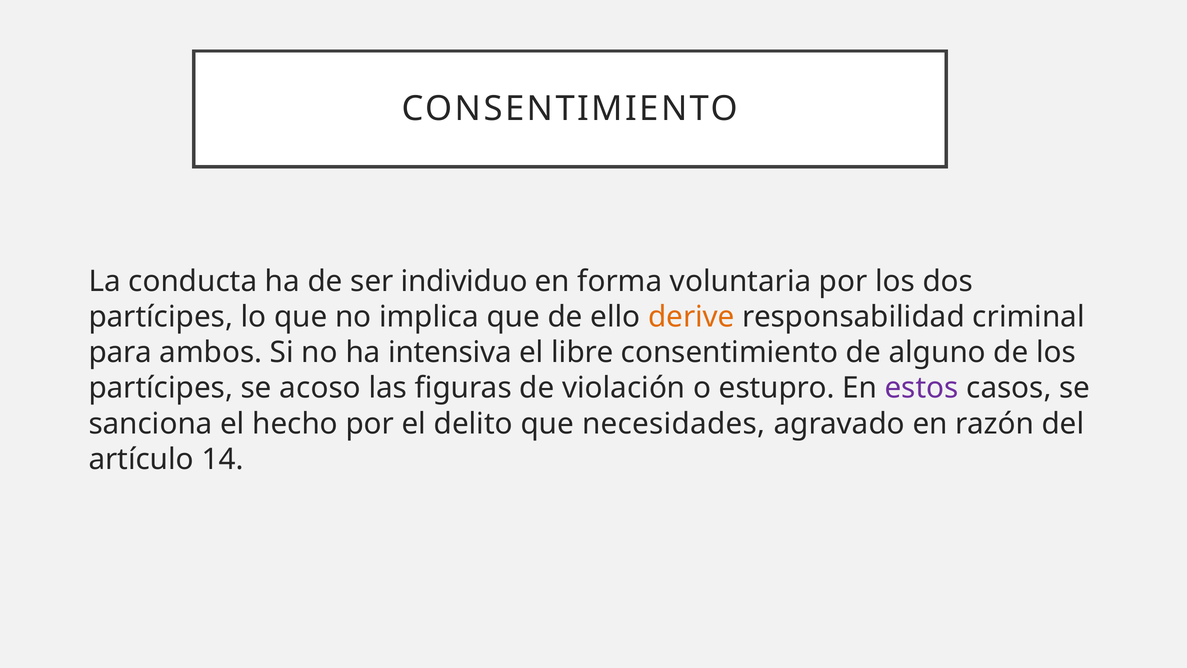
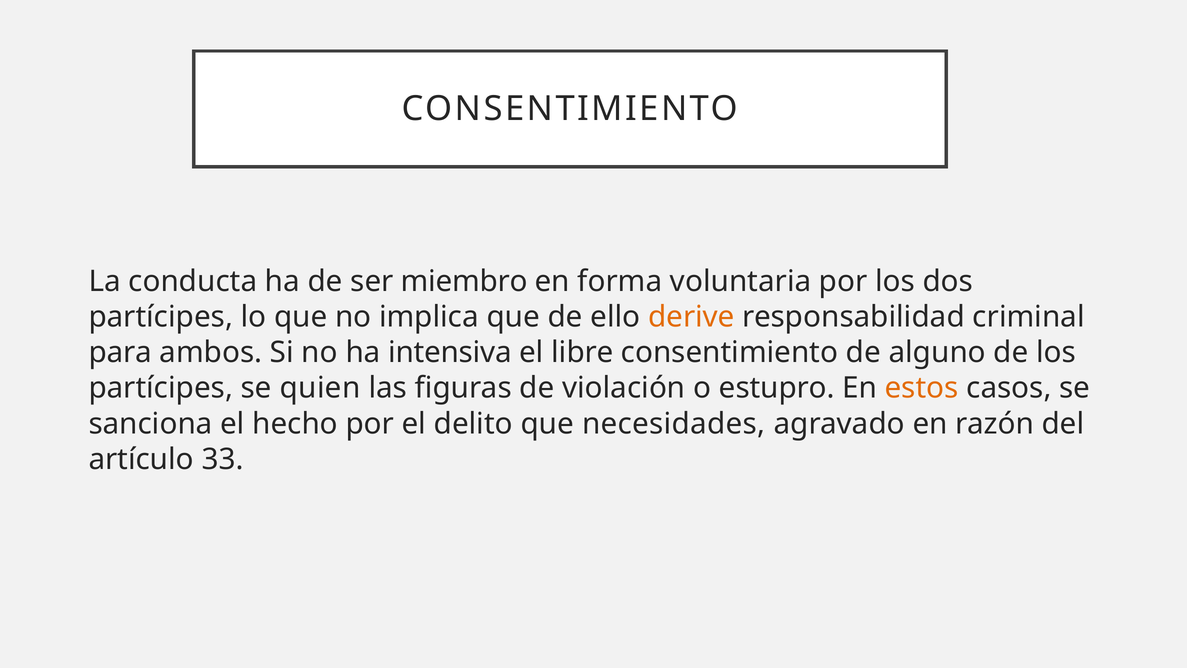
individuo: individuo -> miembro
acoso: acoso -> quien
estos colour: purple -> orange
14: 14 -> 33
